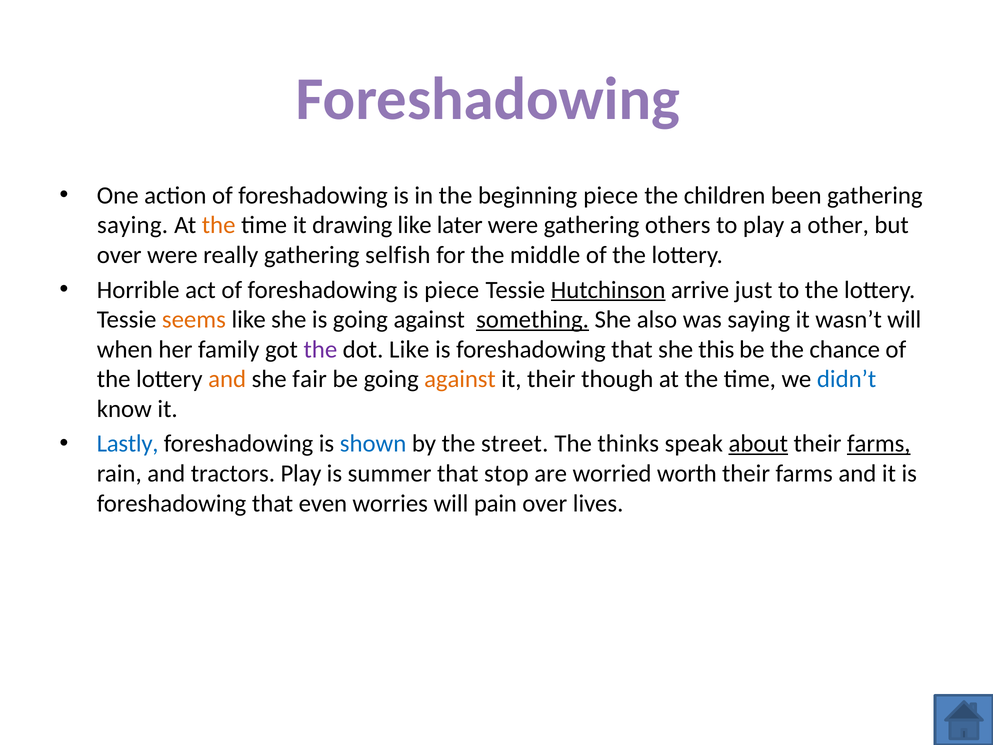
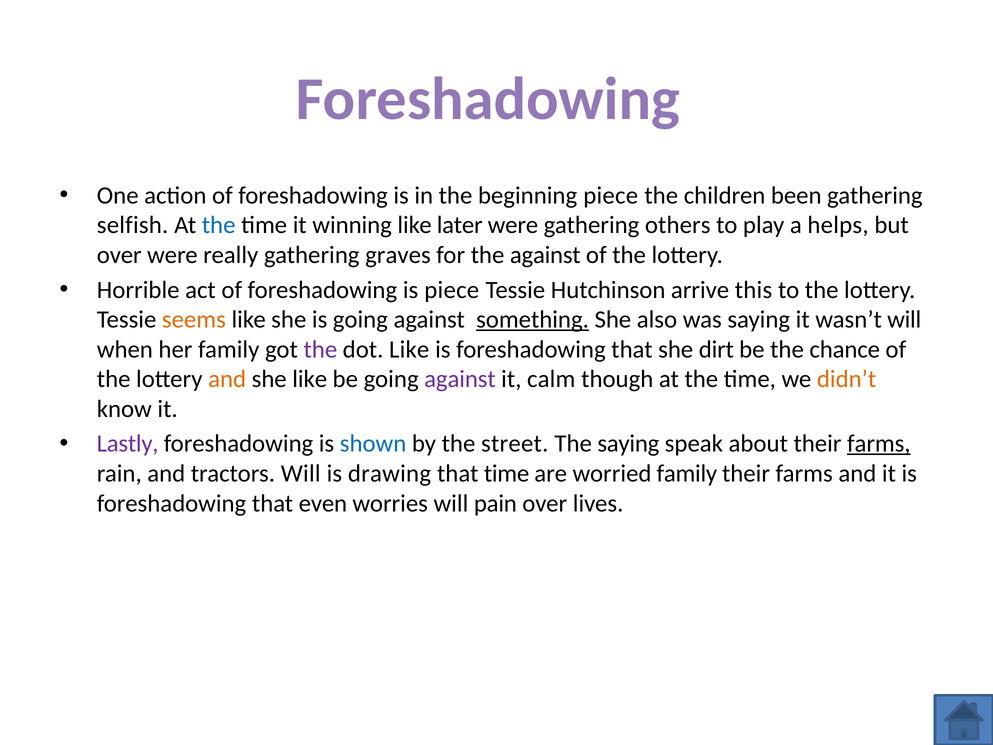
saying at (133, 225): saying -> selfish
the at (219, 225) colour: orange -> blue
drawing: drawing -> winning
other: other -> helps
selfish: selfish -> graves
the middle: middle -> against
Hutchinson underline: present -> none
just: just -> this
this: this -> dirt
she fair: fair -> like
against at (460, 379) colour: orange -> purple
it their: their -> calm
didn’t colour: blue -> orange
Lastly colour: blue -> purple
The thinks: thinks -> saying
about underline: present -> none
tractors Play: Play -> Will
summer: summer -> drawing
that stop: stop -> time
worried worth: worth -> family
